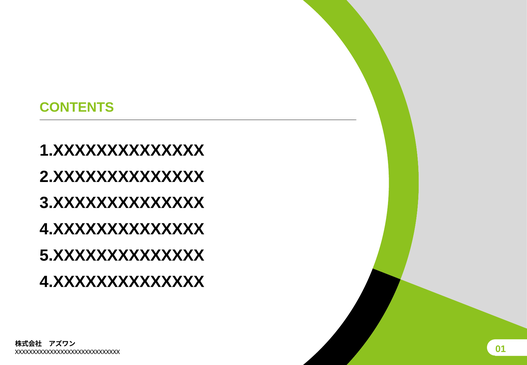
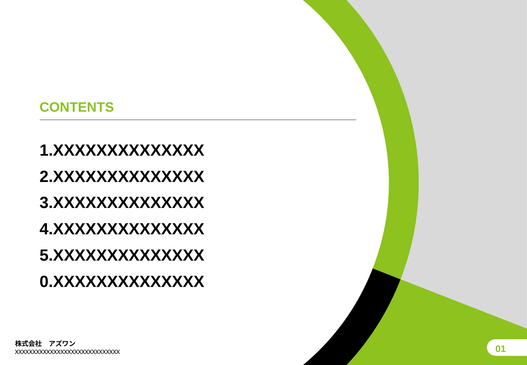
4.XXXXXXXXXXXXXX at (122, 282): 4.XXXXXXXXXXXXXX -> 0.XXXXXXXXXXXXXX
